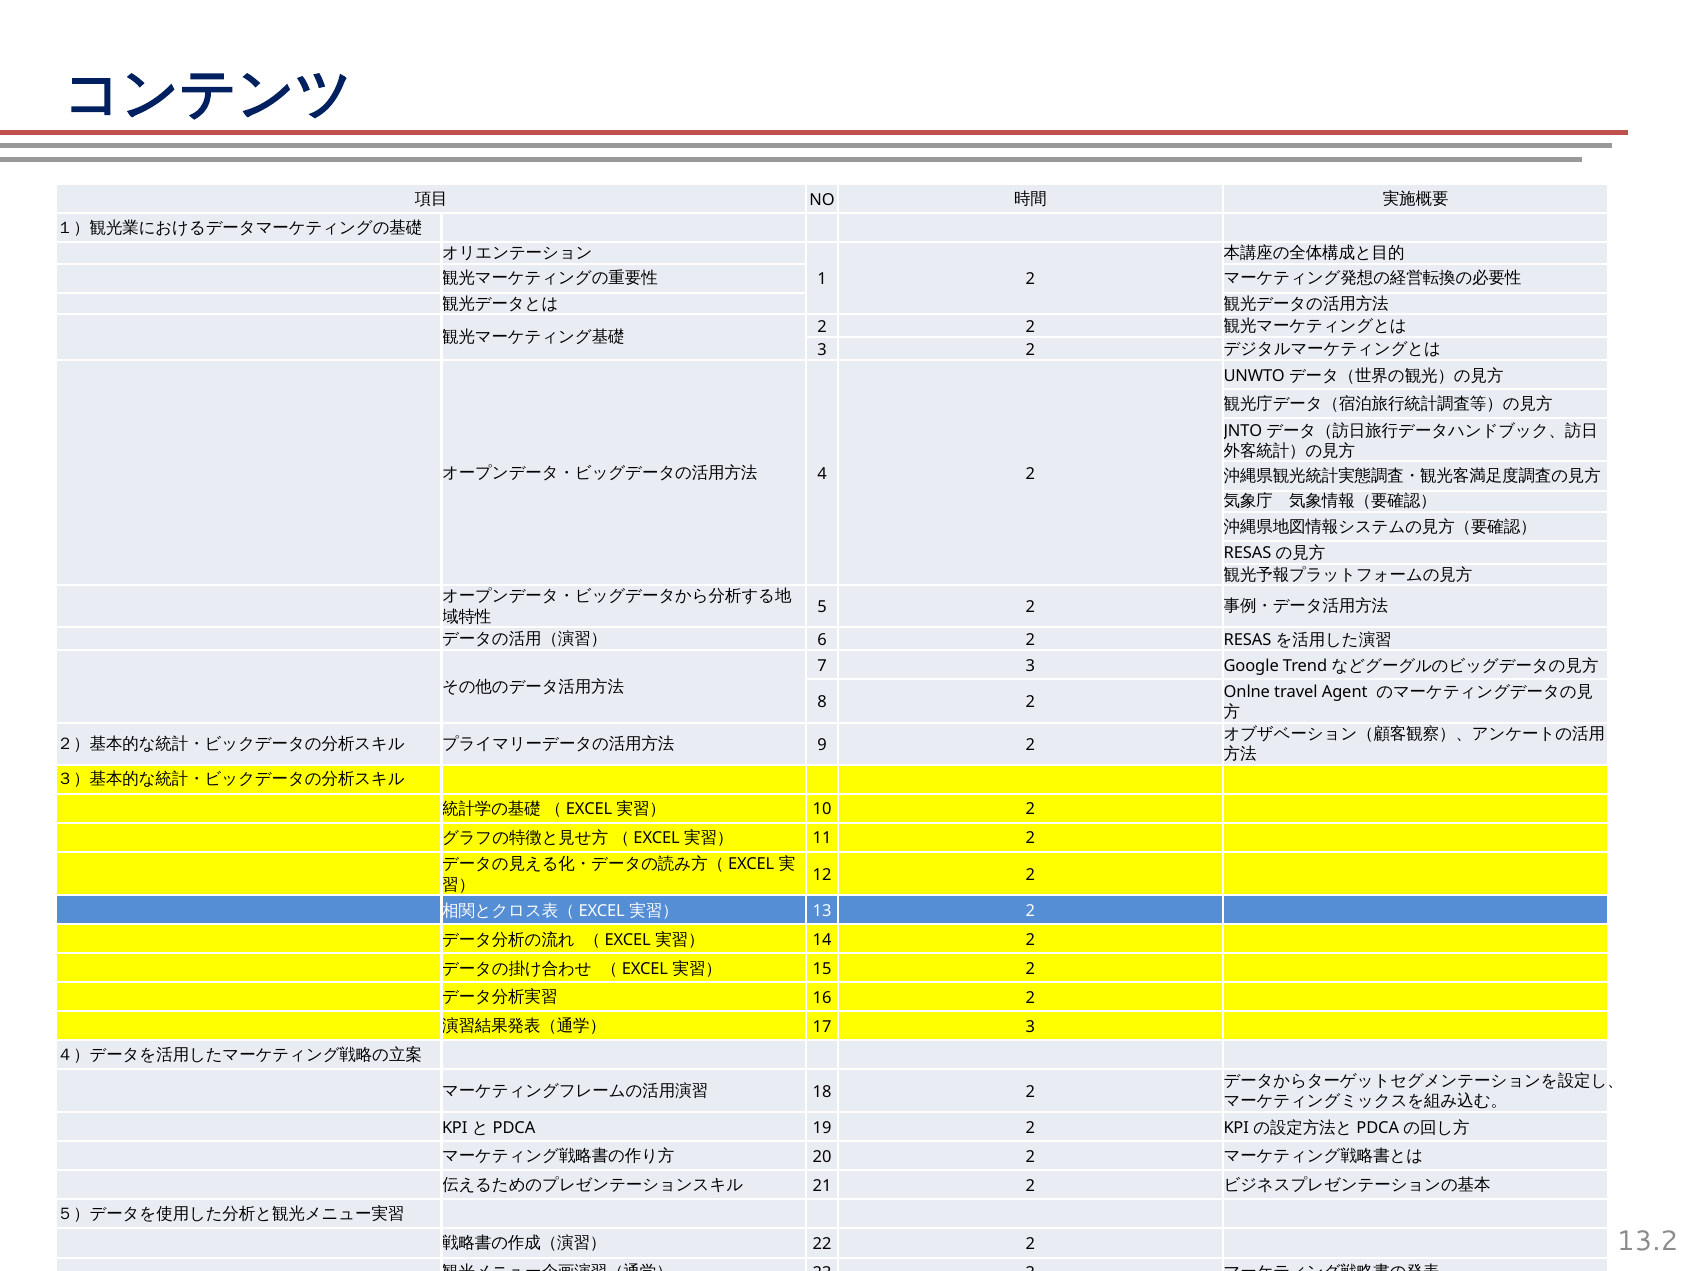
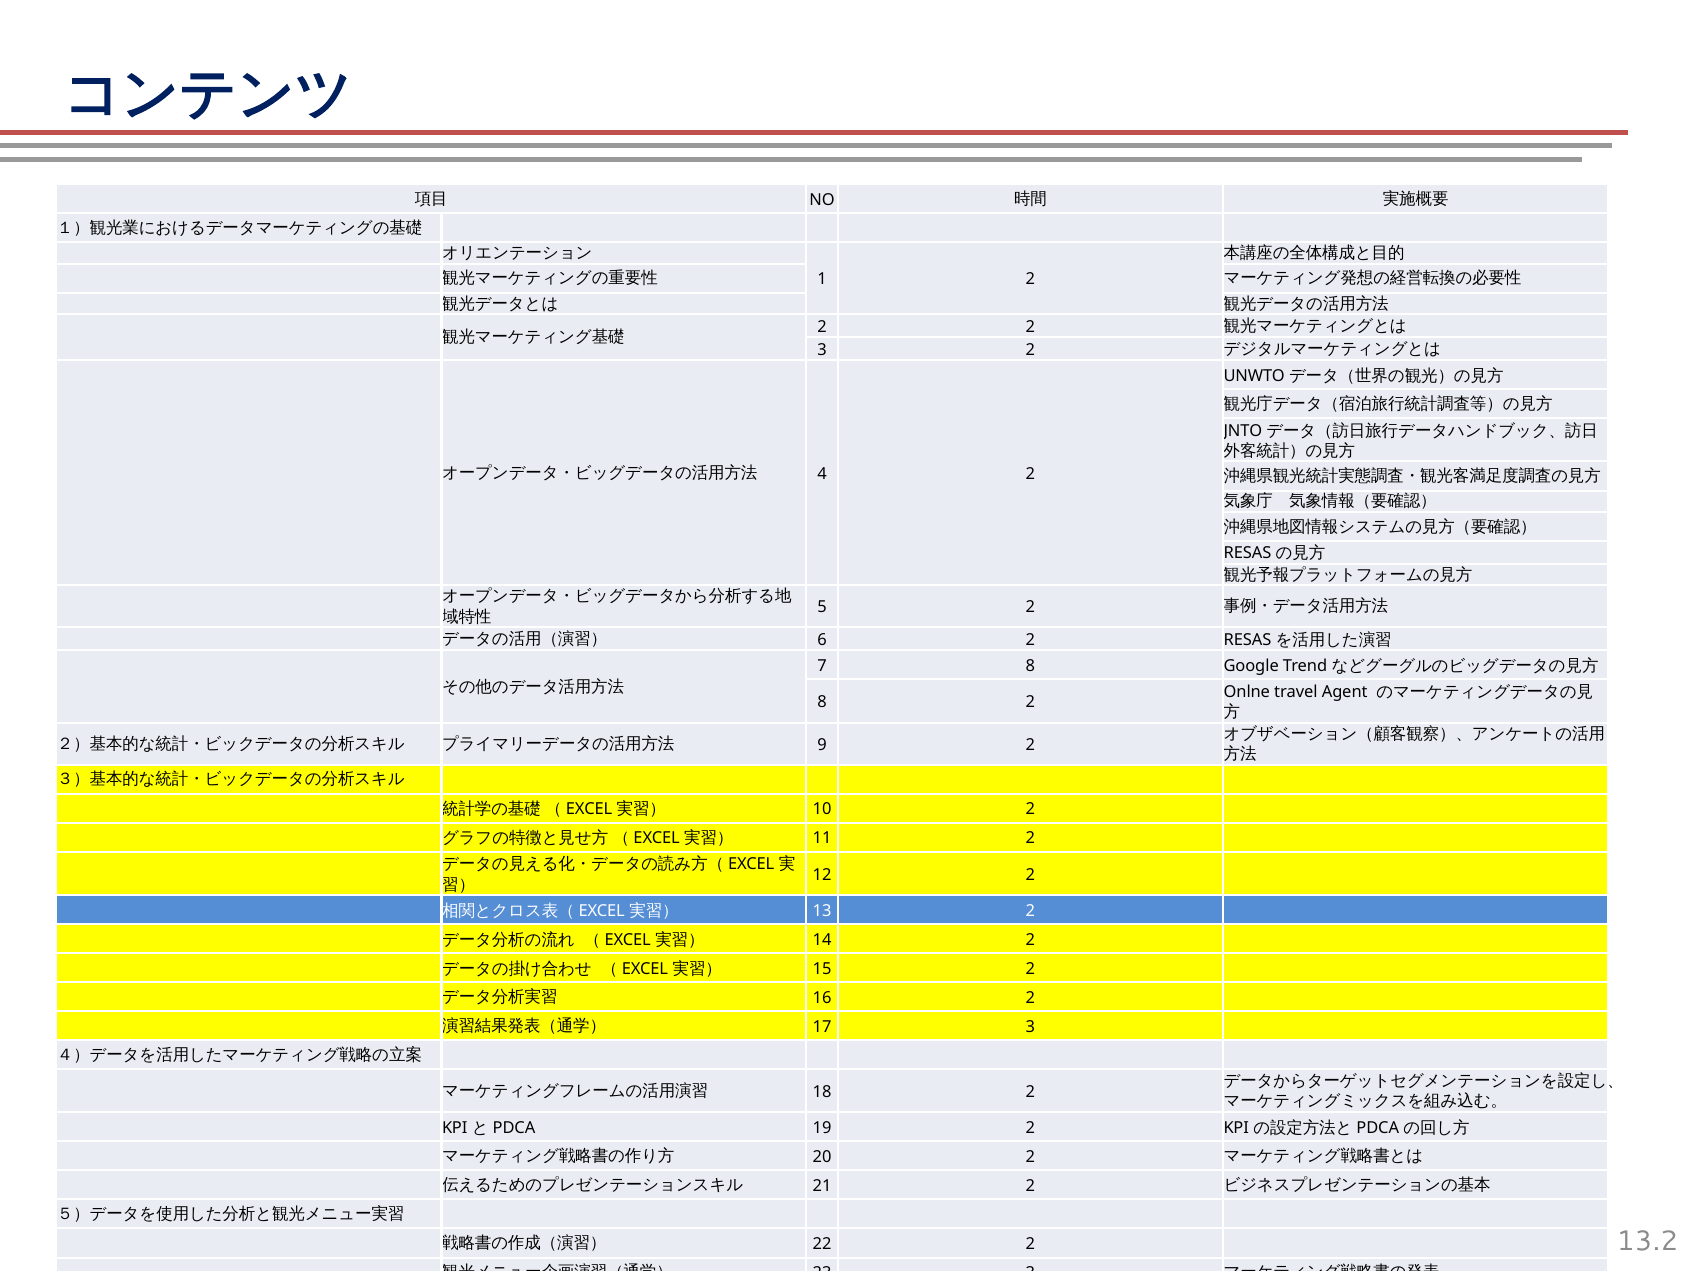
7 3: 3 -> 8
